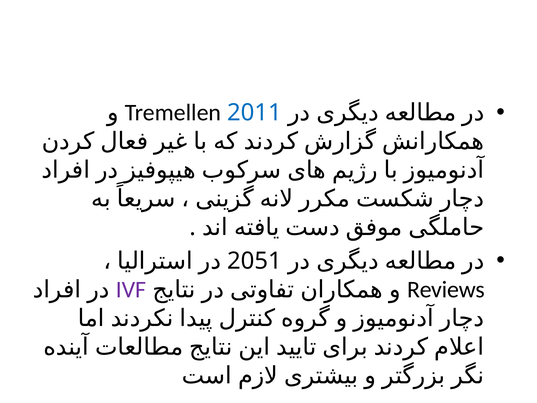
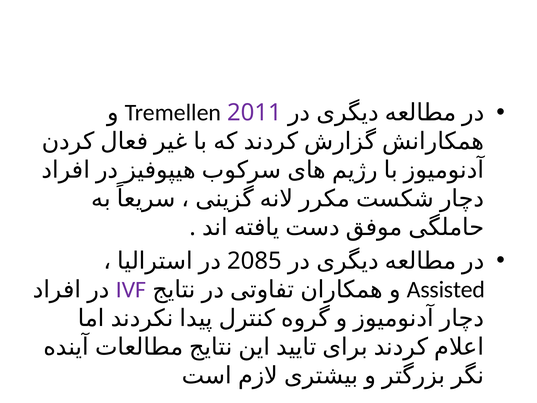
2011 colour: blue -> purple
2051: 2051 -> 2085
Reviews: Reviews -> Assisted
